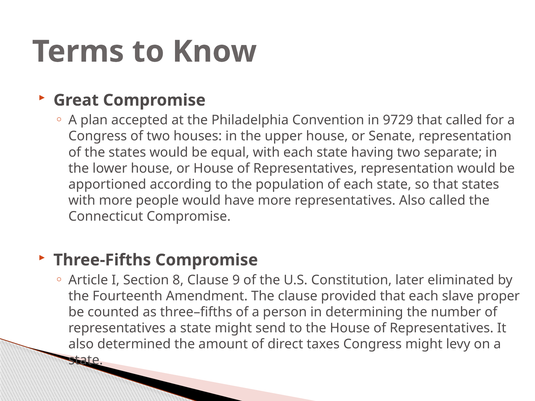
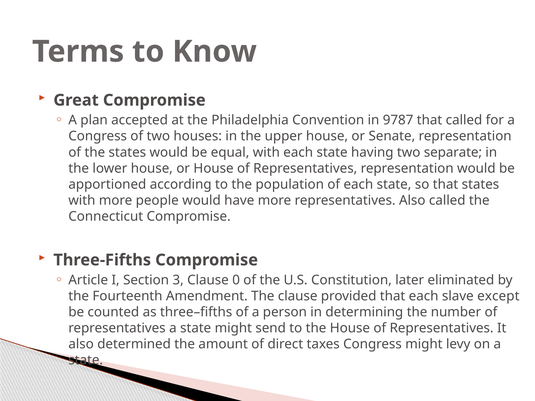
9729: 9729 -> 9787
8: 8 -> 3
9: 9 -> 0
proper: proper -> except
